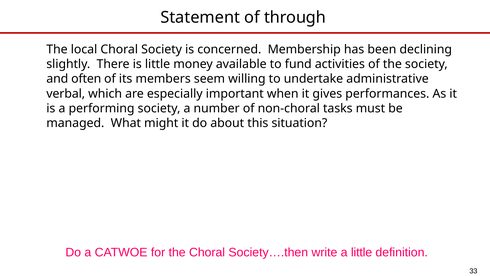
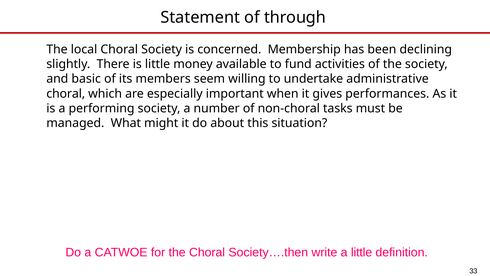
often: often -> basic
verbal at (66, 94): verbal -> choral
